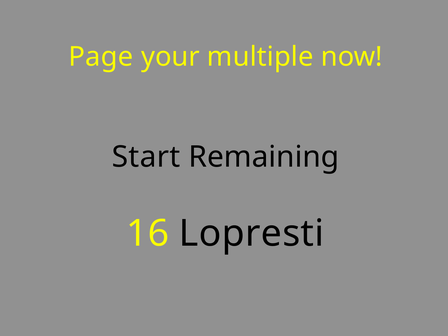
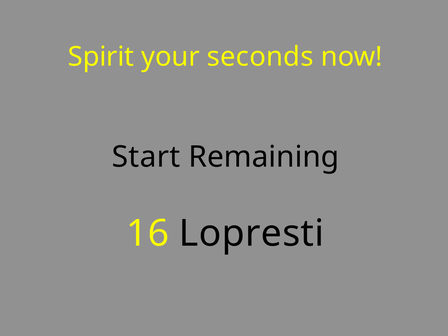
Page: Page -> Spirit
multiple: multiple -> seconds
